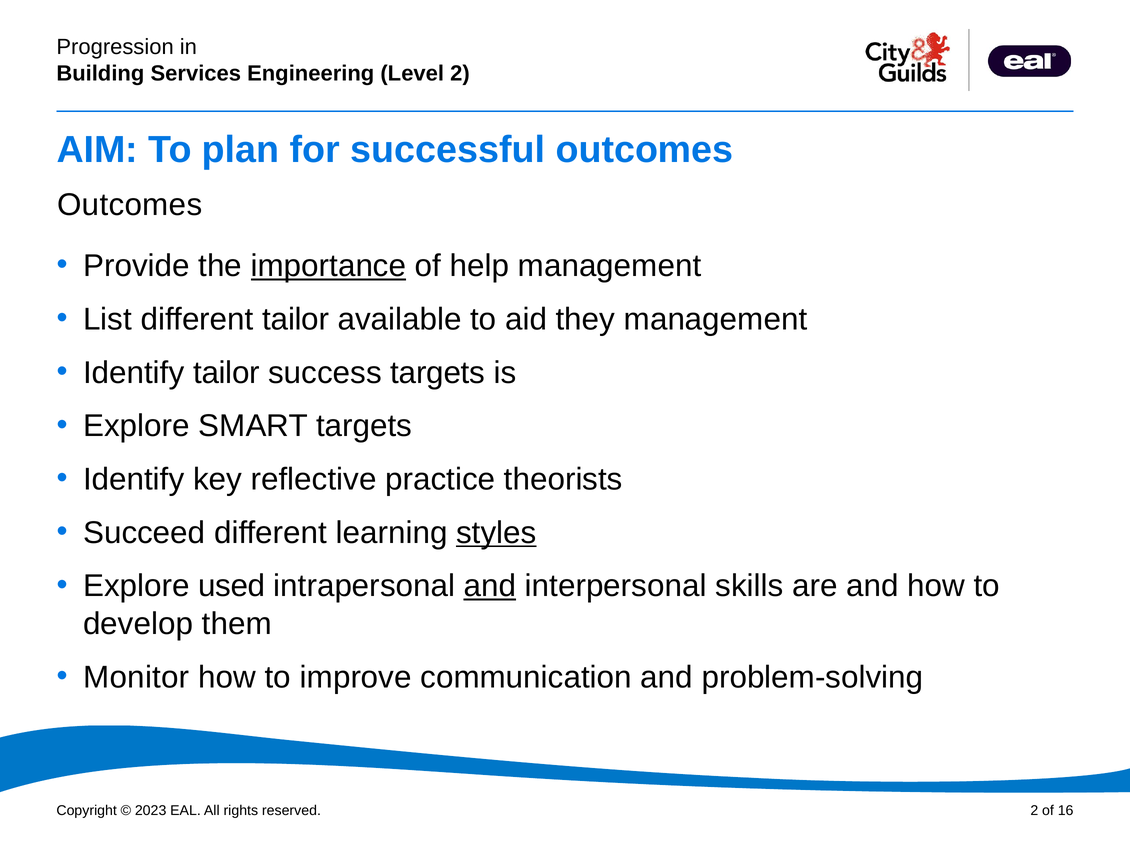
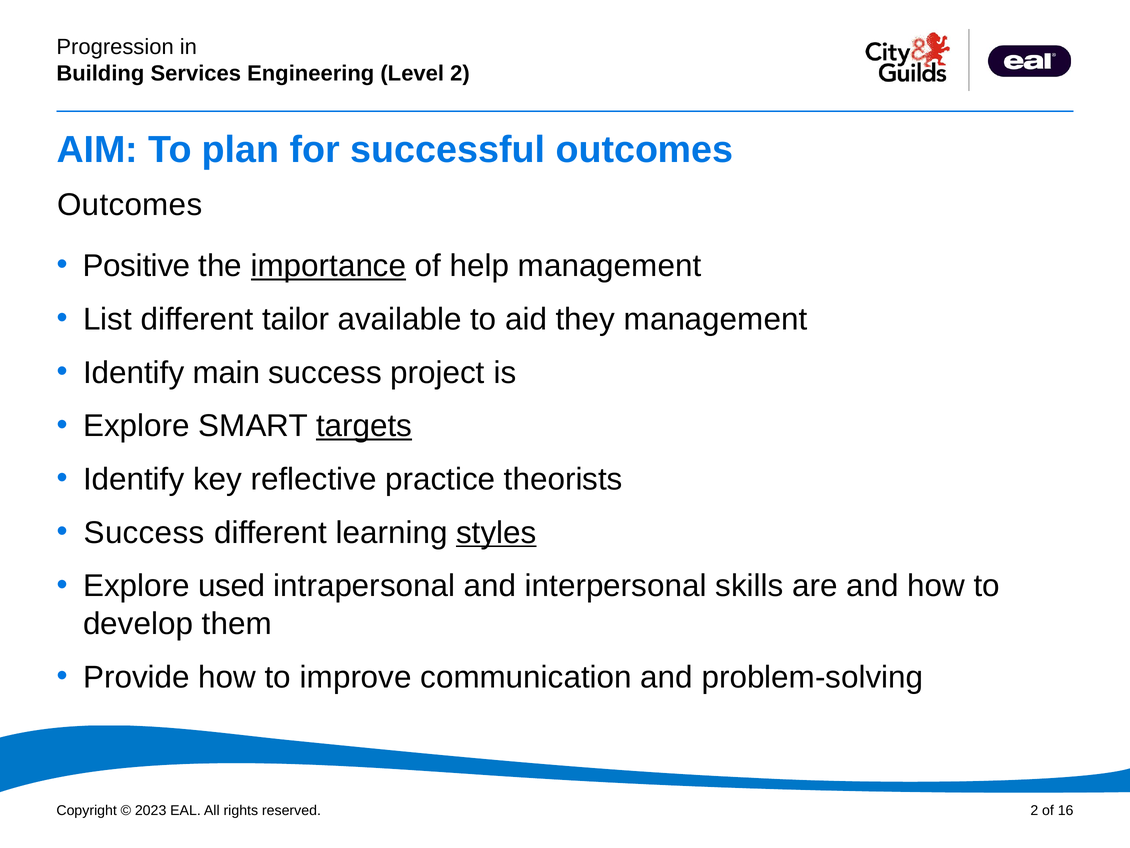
Provide: Provide -> Positive
Identify tailor: tailor -> main
success targets: targets -> project
targets at (364, 426) underline: none -> present
Succeed at (144, 532): Succeed -> Success
and at (490, 586) underline: present -> none
Monitor: Monitor -> Provide
